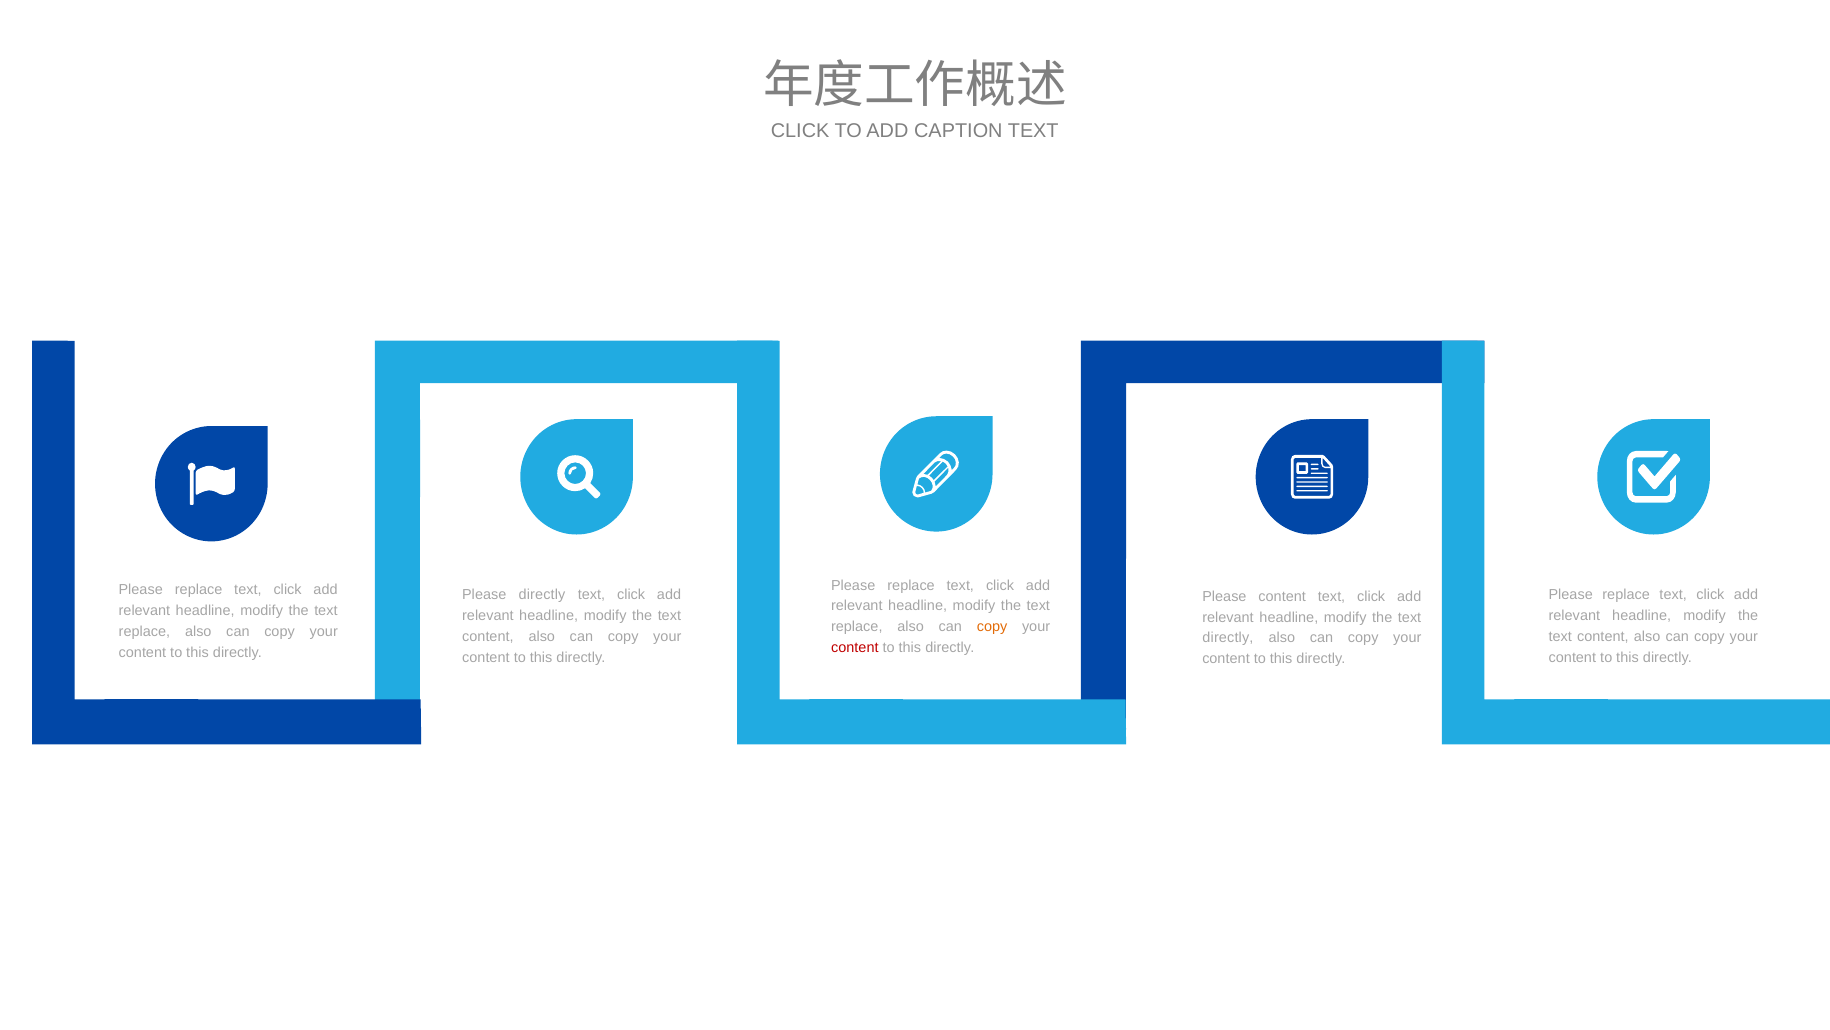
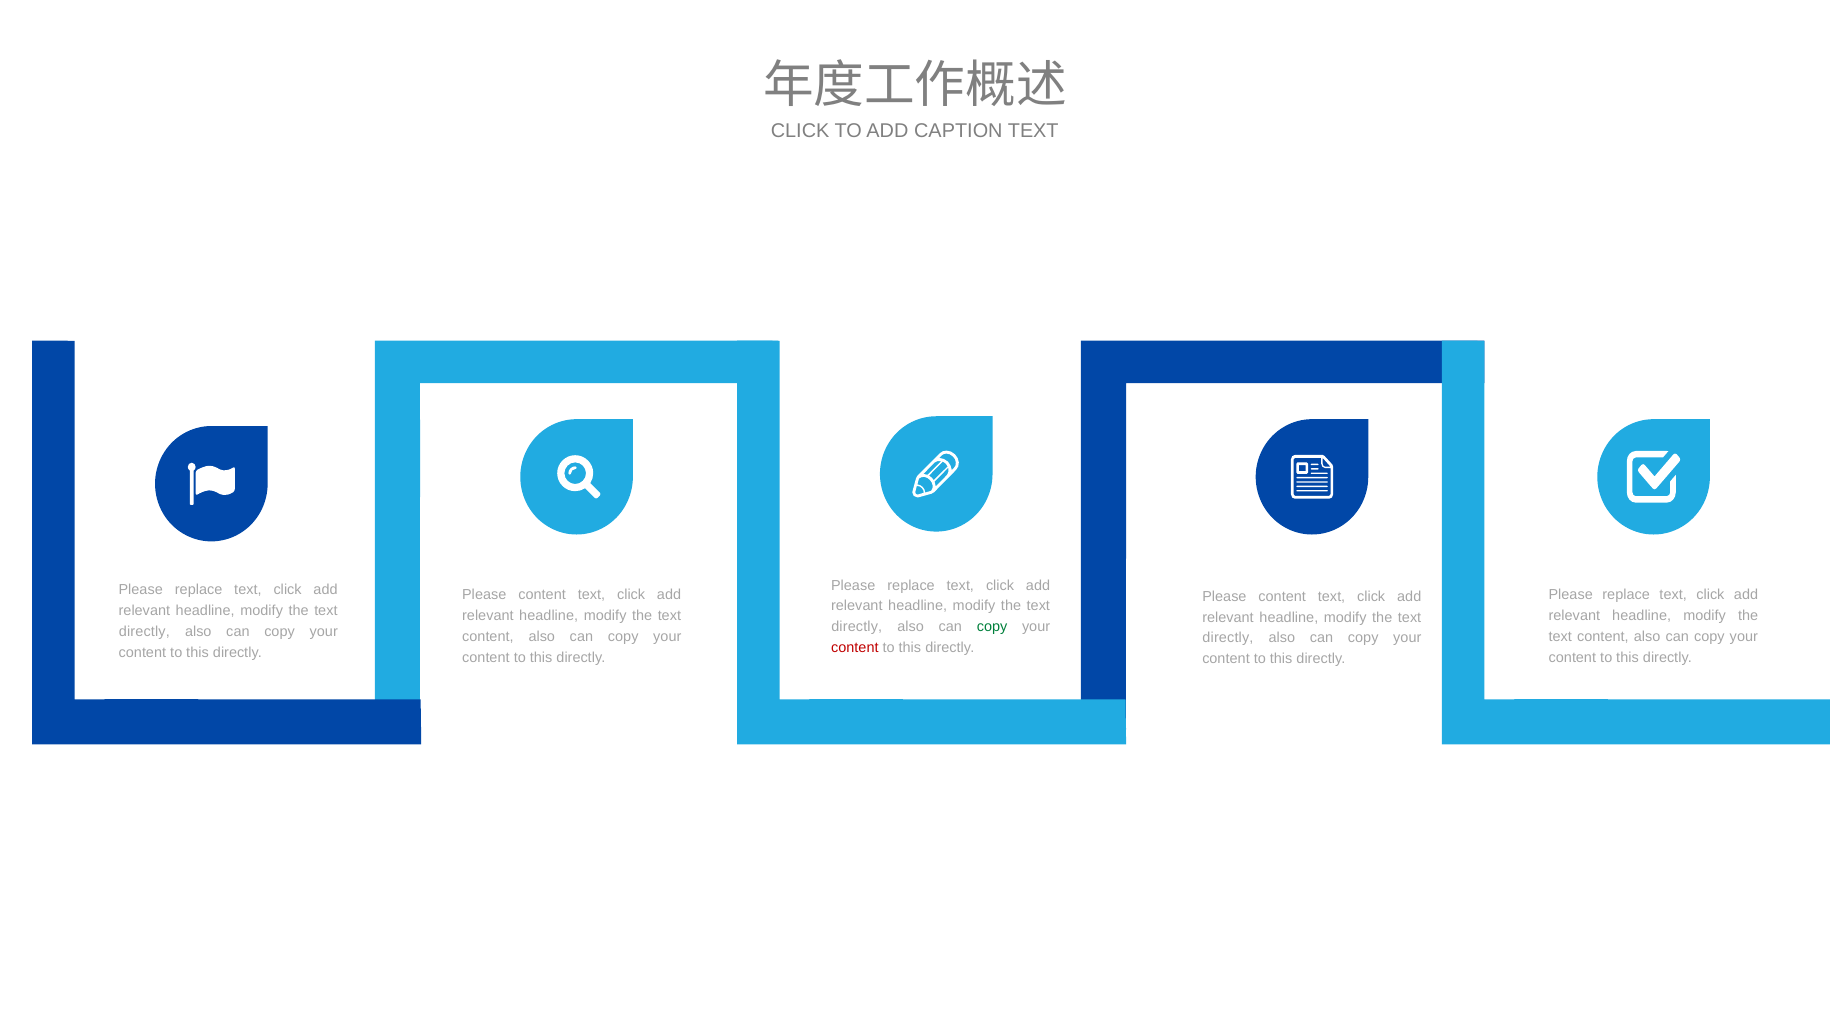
directly at (542, 595): directly -> content
replace at (857, 627): replace -> directly
copy at (992, 627) colour: orange -> green
replace at (144, 631): replace -> directly
